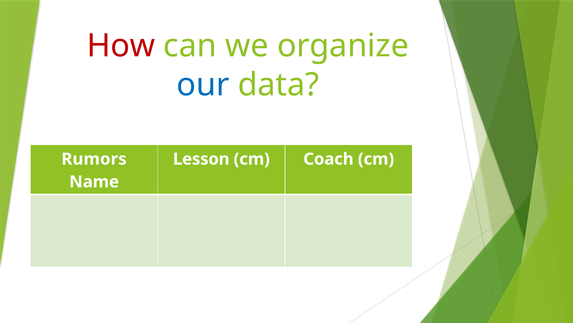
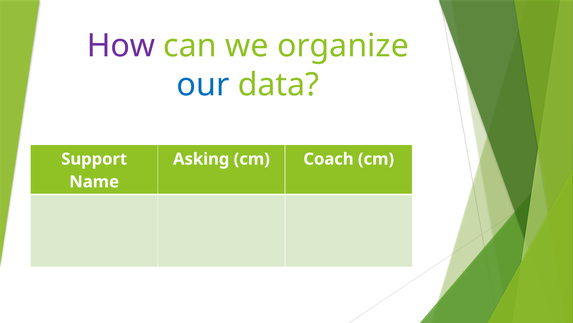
How colour: red -> purple
Rumors: Rumors -> Support
Lesson: Lesson -> Asking
